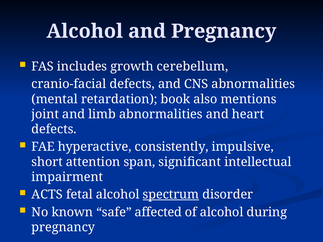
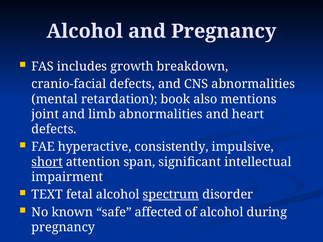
cerebellum: cerebellum -> breakdown
short underline: none -> present
ACTS: ACTS -> TEXT
